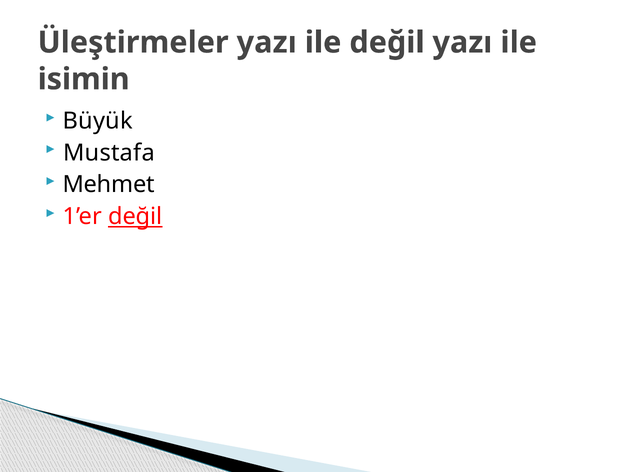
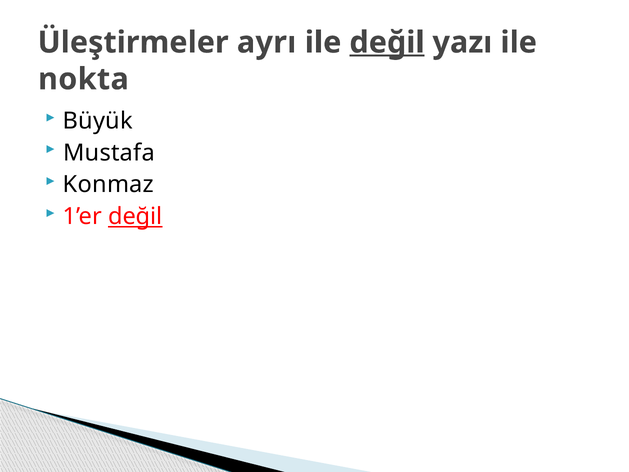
Üleştirmeler yazı: yazı -> ayrı
değil at (387, 42) underline: none -> present
isimin: isimin -> nokta
Mehmet: Mehmet -> Konmaz
